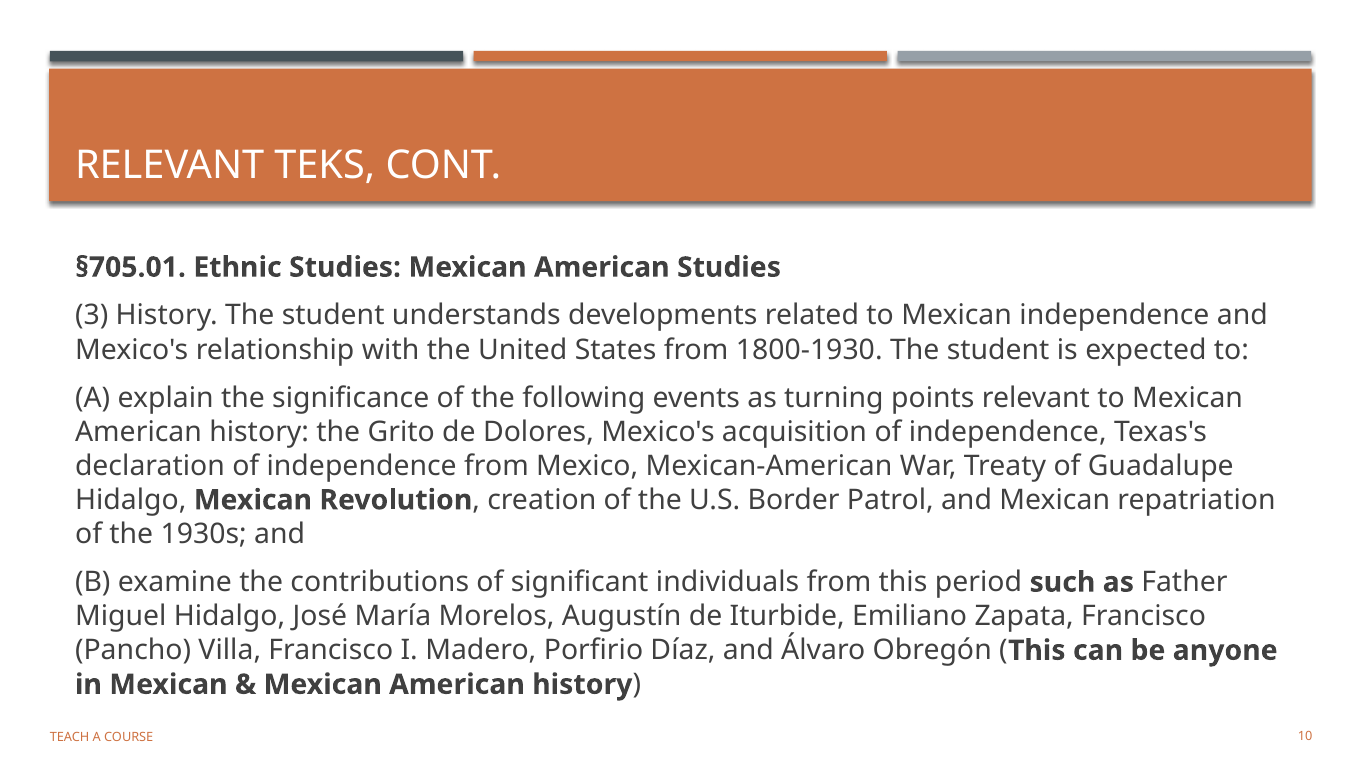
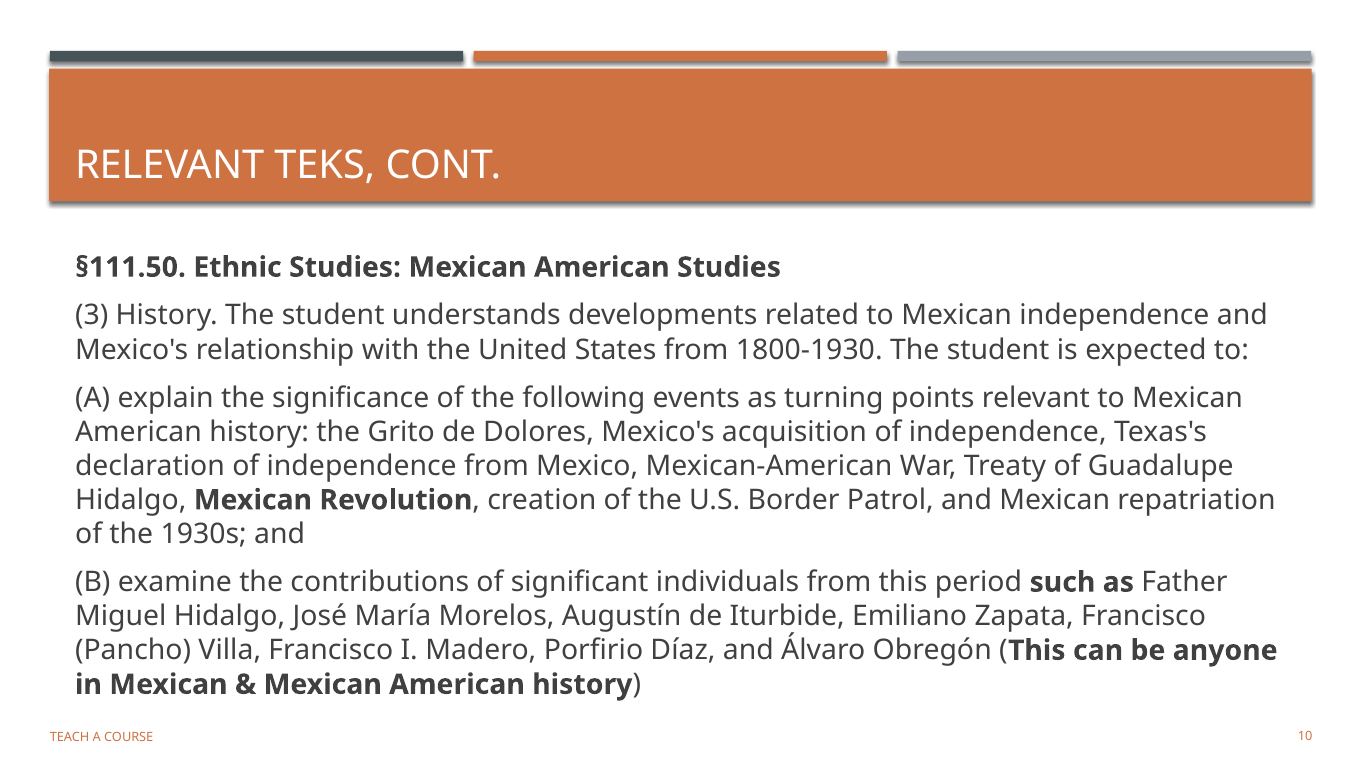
§705.01: §705.01 -> §111.50
